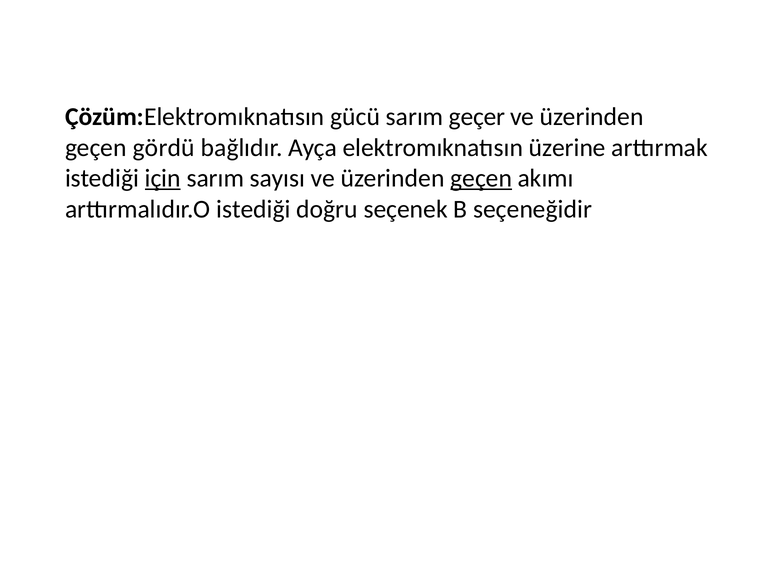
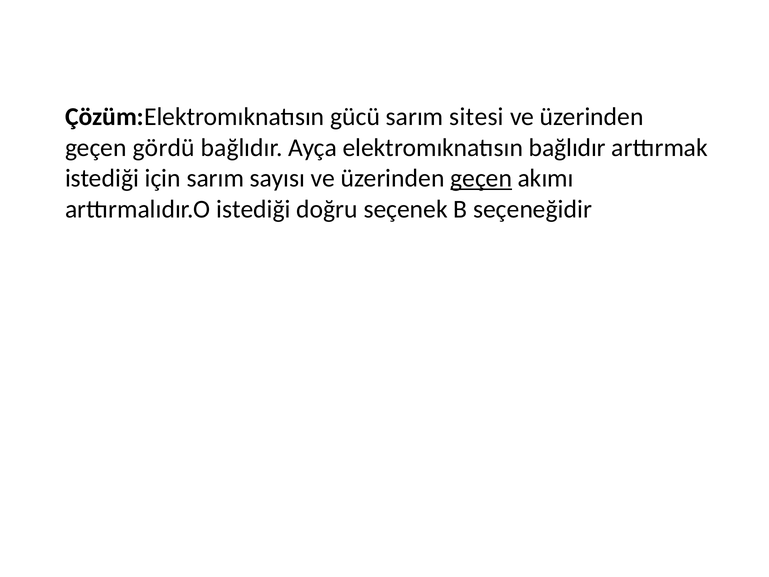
geçer: geçer -> sitesi
elektromıknatısın üzerine: üzerine -> bağlıdır
için underline: present -> none
